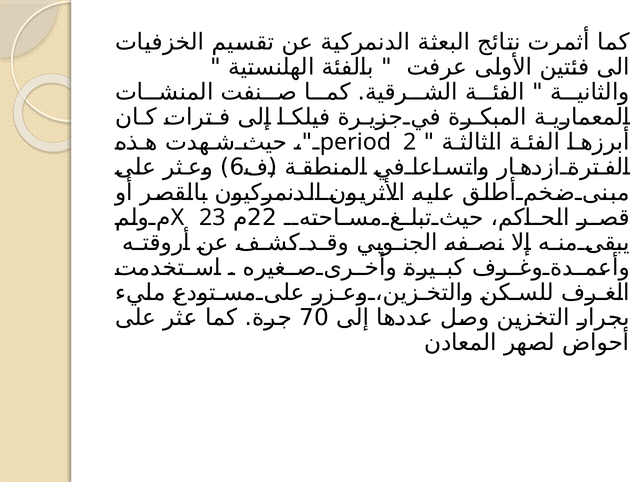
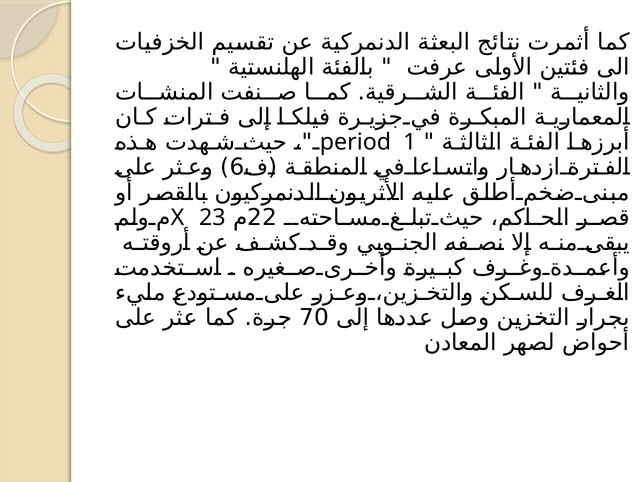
2: 2 -> 1
